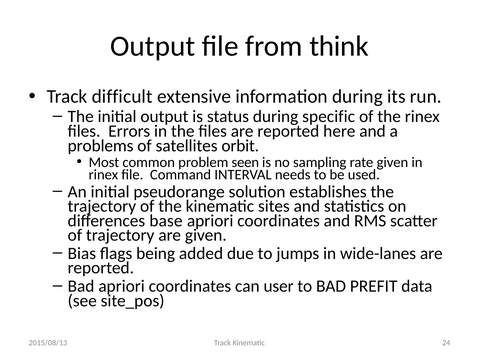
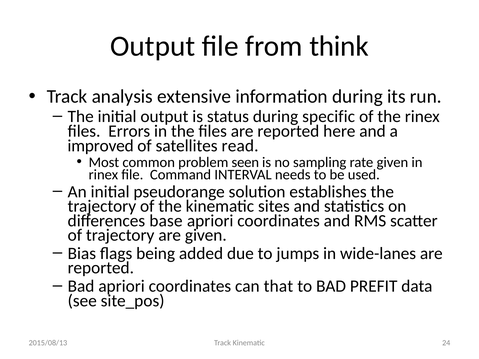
difficult: difficult -> analysis
problems: problems -> improved
orbit: orbit -> read
user: user -> that
